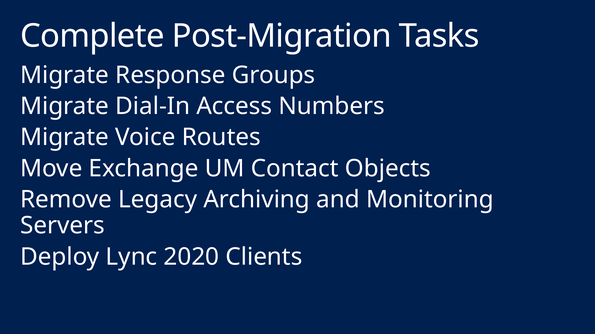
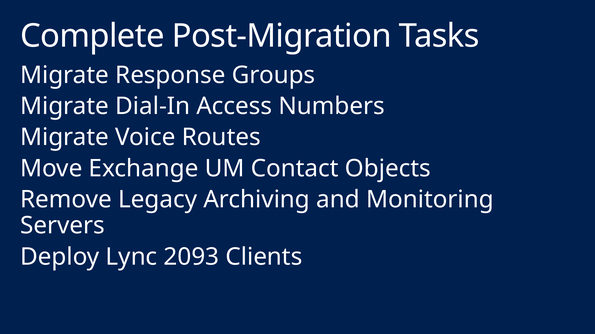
2020: 2020 -> 2093
